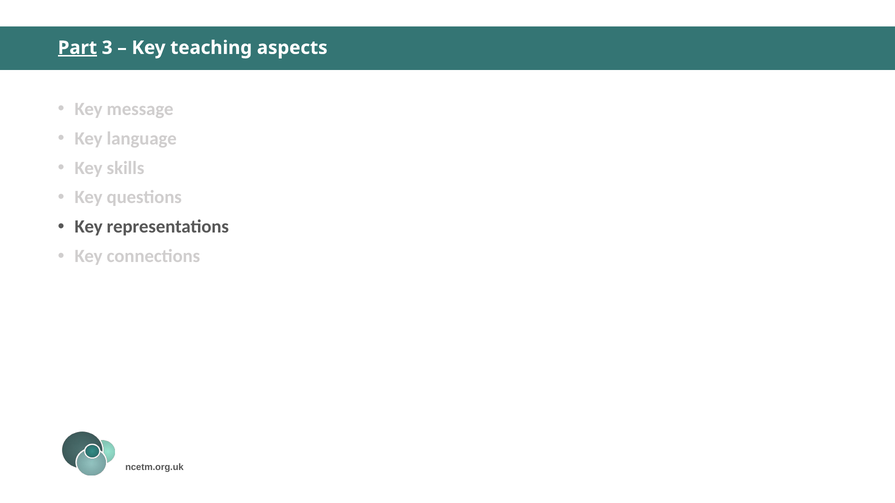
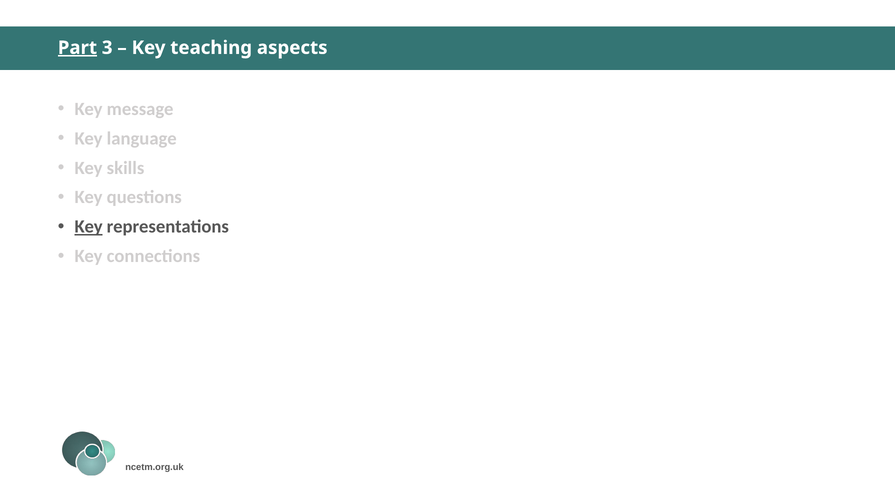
Key at (89, 227) underline: none -> present
